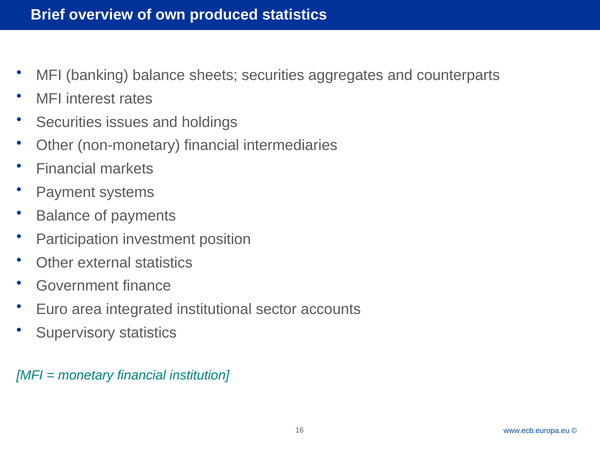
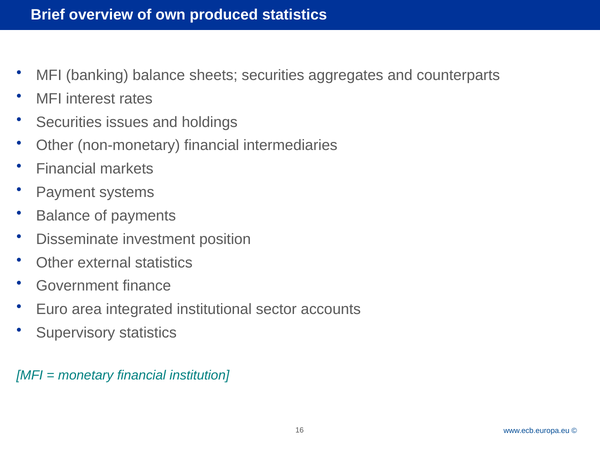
Participation: Participation -> Disseminate
